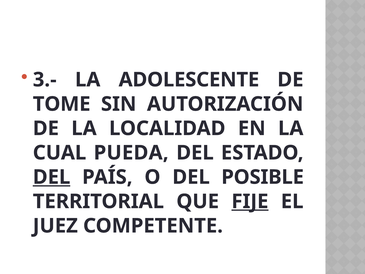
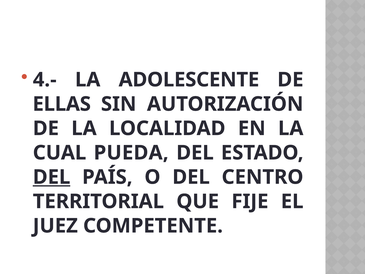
3.-: 3.- -> 4.-
TOME: TOME -> ELLAS
POSIBLE: POSIBLE -> CENTRO
FIJE underline: present -> none
